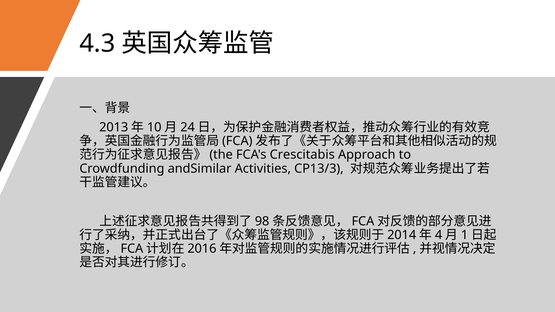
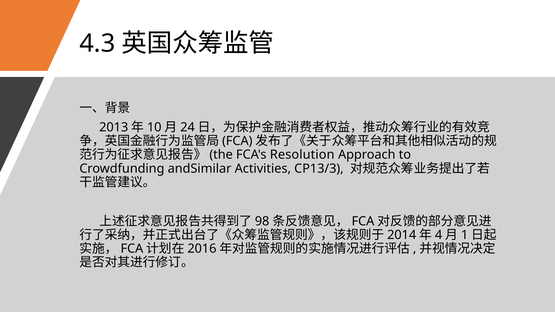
Crescitabis: Crescitabis -> Resolution
